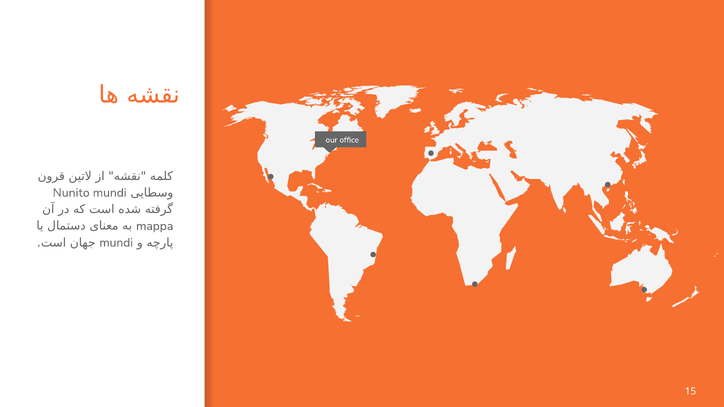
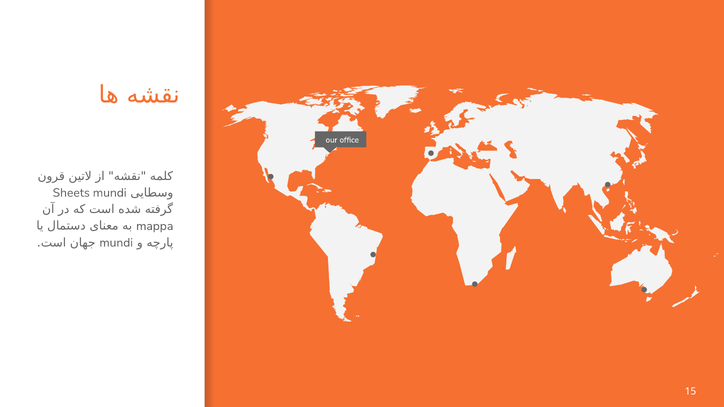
Nunito: Nunito -> Sheets
